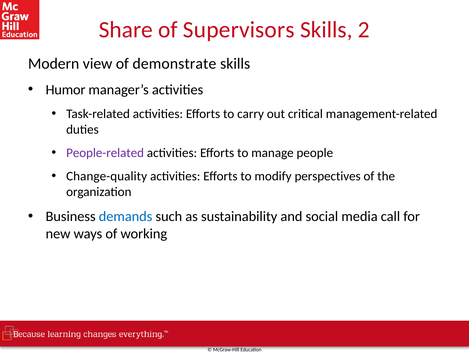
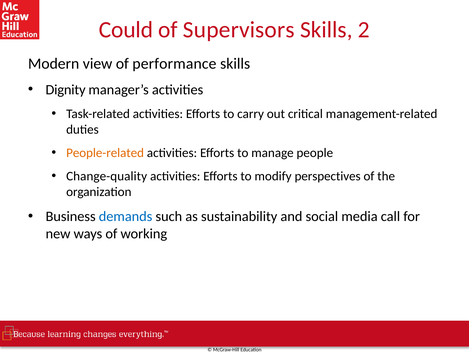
Share: Share -> Could
demonstrate: demonstrate -> performance
Humor: Humor -> Dignity
People-related colour: purple -> orange
